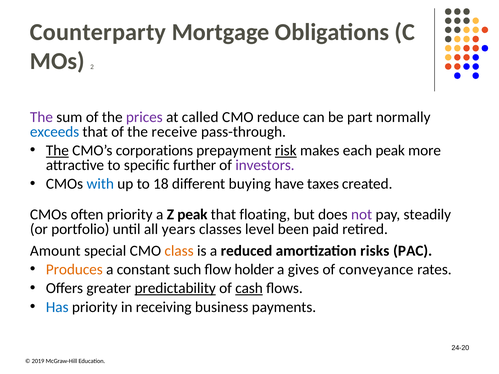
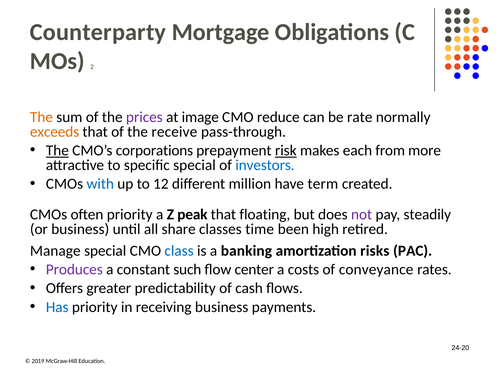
The at (41, 117) colour: purple -> orange
called: called -> image
part: part -> rate
exceeds colour: blue -> orange
each peak: peak -> from
specific further: further -> special
investors colour: purple -> blue
18: 18 -> 12
buying: buying -> million
taxes: taxes -> term
or portfolio: portfolio -> business
years: years -> share
level: level -> time
paid: paid -> high
Amount: Amount -> Manage
class colour: orange -> blue
reduced: reduced -> banking
Produces colour: orange -> purple
holder: holder -> center
gives: gives -> costs
predictability underline: present -> none
cash underline: present -> none
